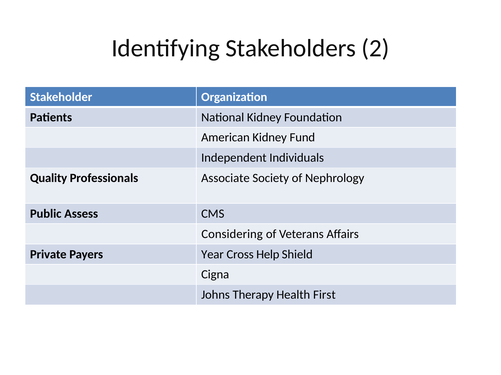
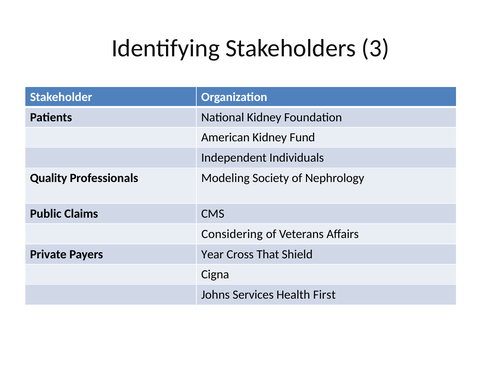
2: 2 -> 3
Associate: Associate -> Modeling
Assess: Assess -> Claims
Help: Help -> That
Therapy: Therapy -> Services
